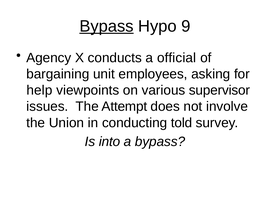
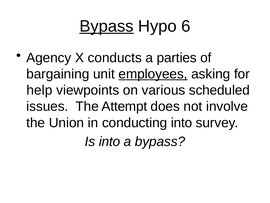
9: 9 -> 6
official: official -> parties
employees underline: none -> present
supervisor: supervisor -> scheduled
conducting told: told -> into
